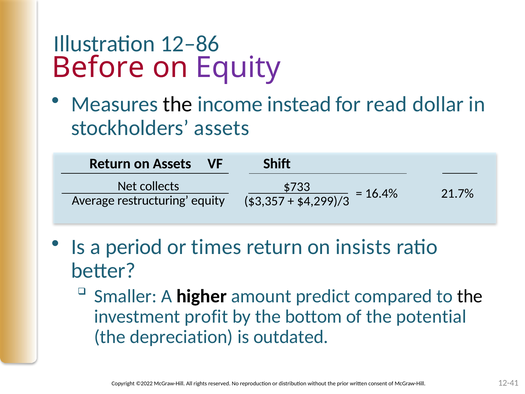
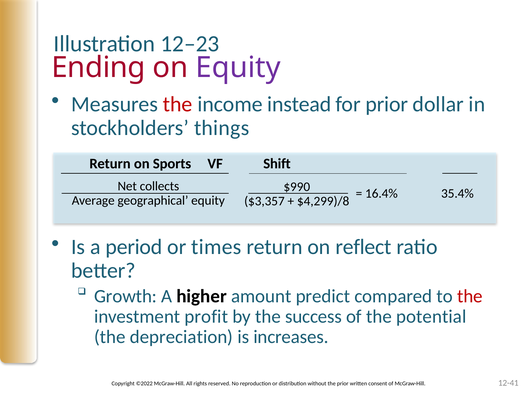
12–86: 12–86 -> 12–23
Before: Before -> Ending
the at (178, 104) colour: black -> red
for read: read -> prior
stockholders assets: assets -> things
on Assets: Assets -> Sports
$733: $733 -> $990
21.7%: 21.7% -> 35.4%
restructuring: restructuring -> geographical
$4,299)/3: $4,299)/3 -> $4,299)/8
insists: insists -> reflect
Smaller: Smaller -> Growth
the at (470, 296) colour: black -> red
bottom: bottom -> success
outdated: outdated -> increases
